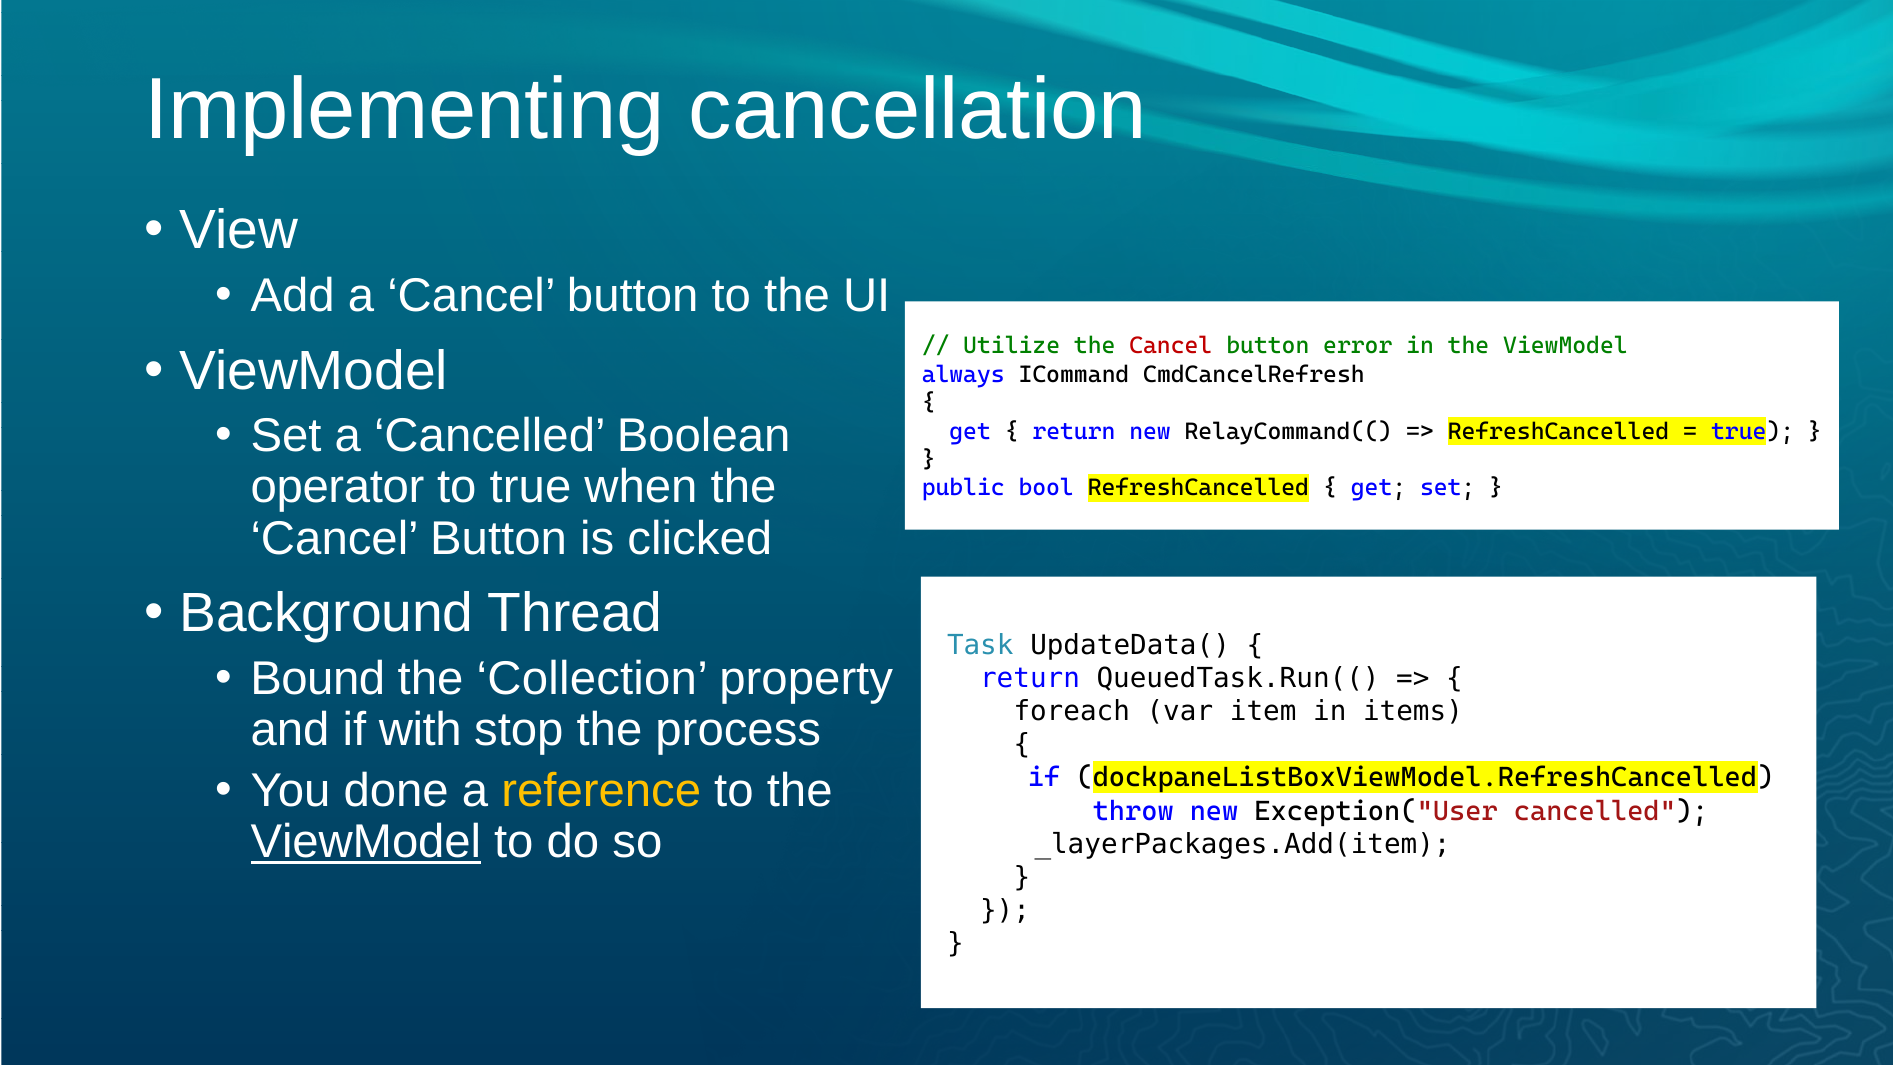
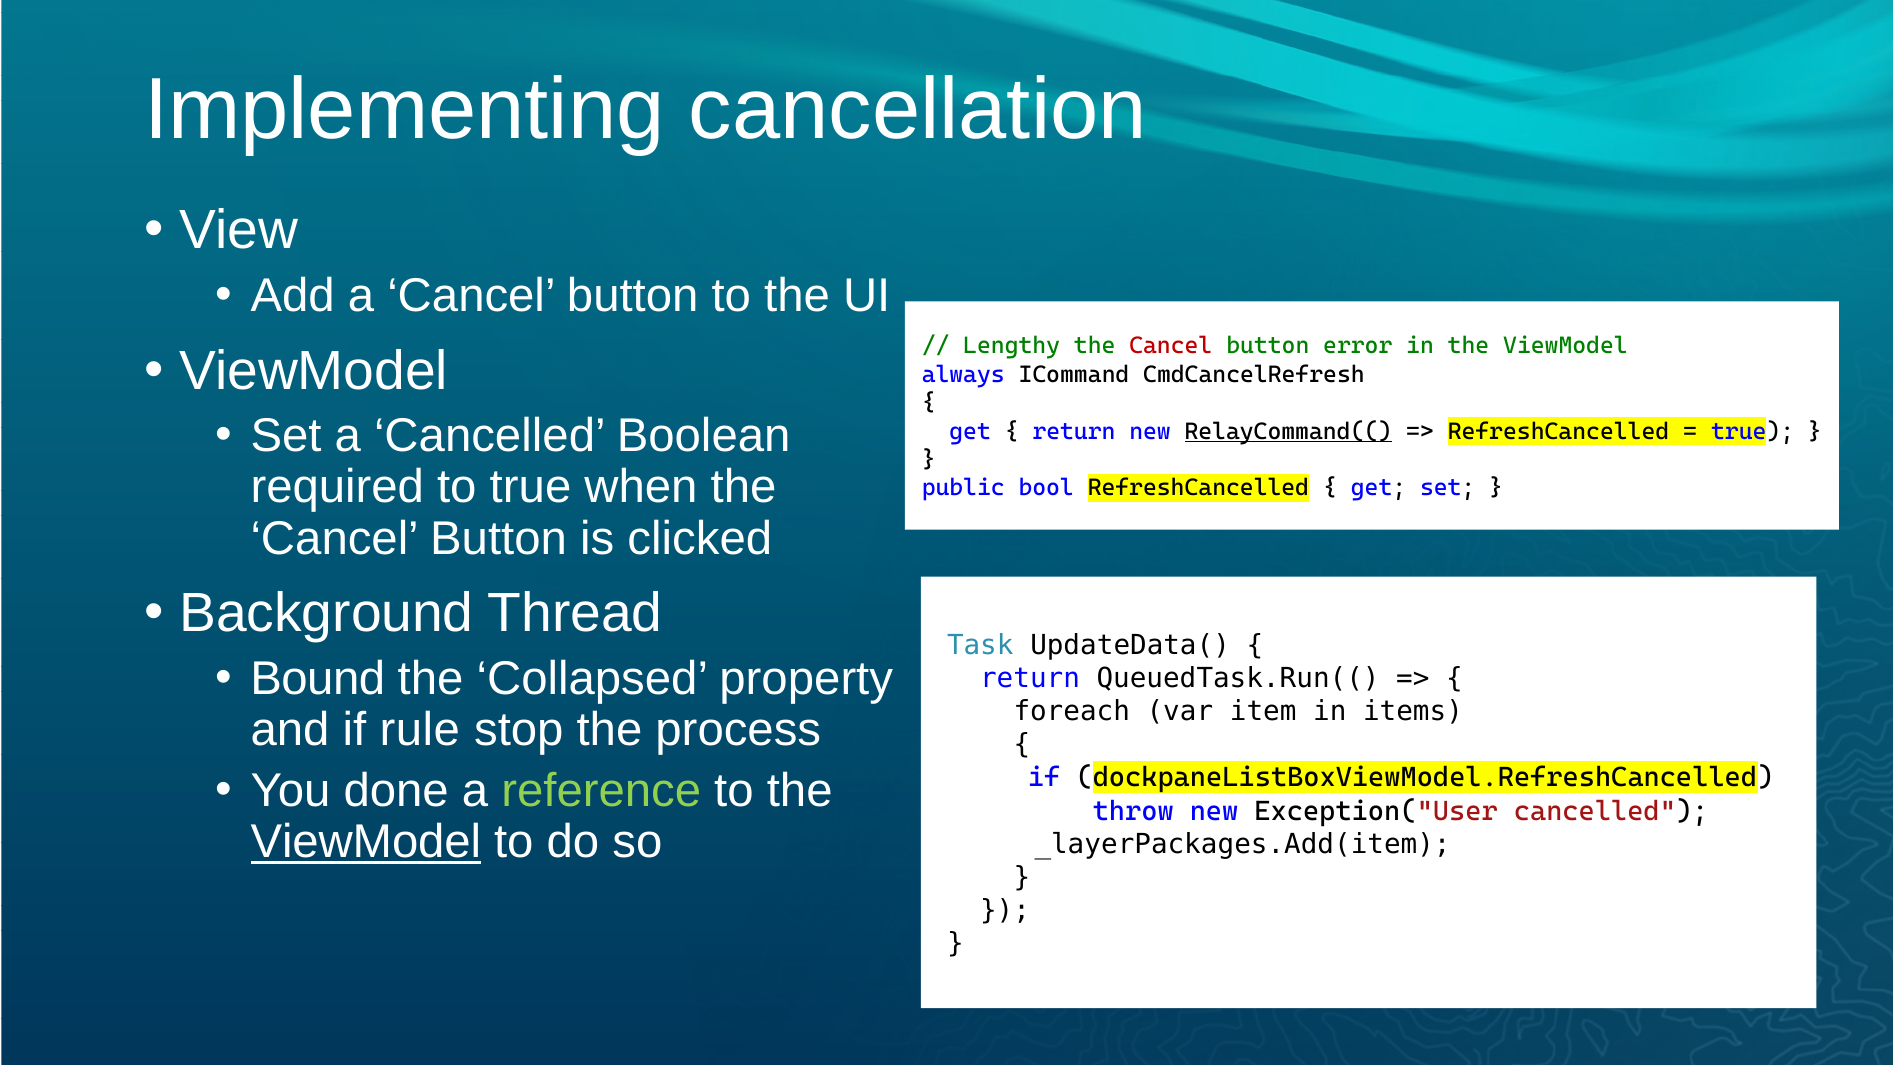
Utilize: Utilize -> Lengthy
RelayCommand(( underline: none -> present
operator: operator -> required
Collection: Collection -> Collapsed
with: with -> rule
reference colour: yellow -> light green
